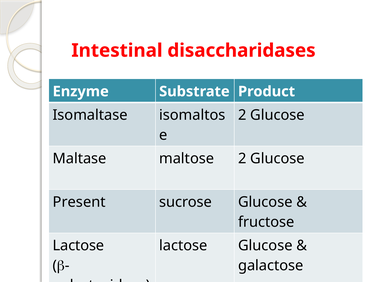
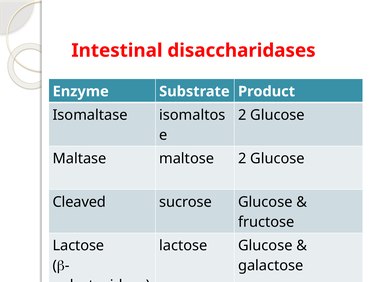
Present: Present -> Cleaved
